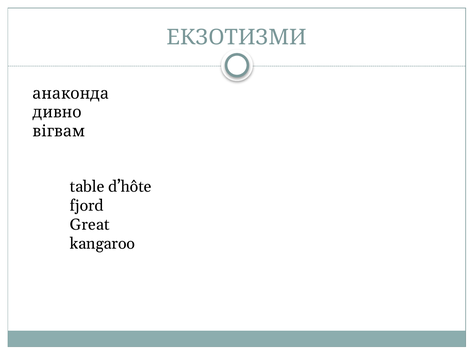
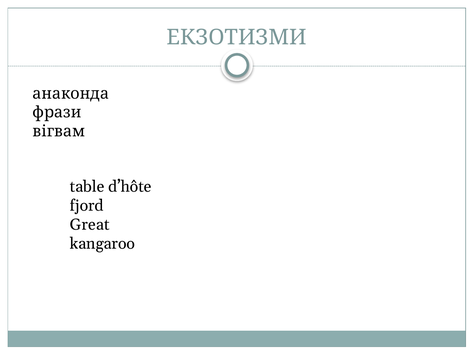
дивно: дивно -> фрази
